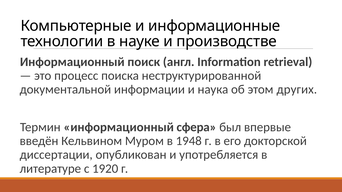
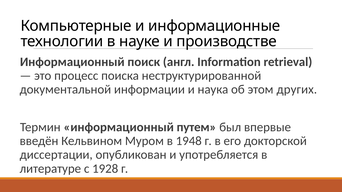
сфера: сфера -> путем
1920: 1920 -> 1928
